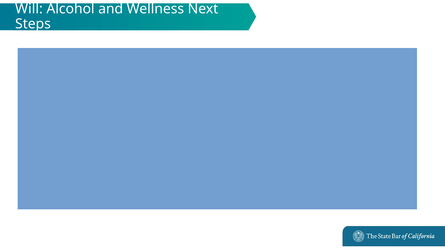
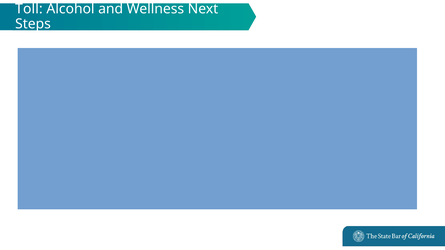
Will: Will -> Toll
